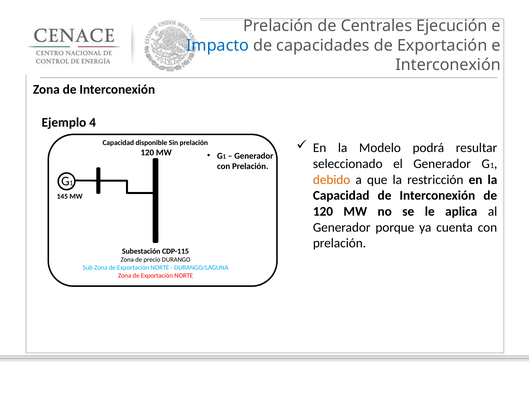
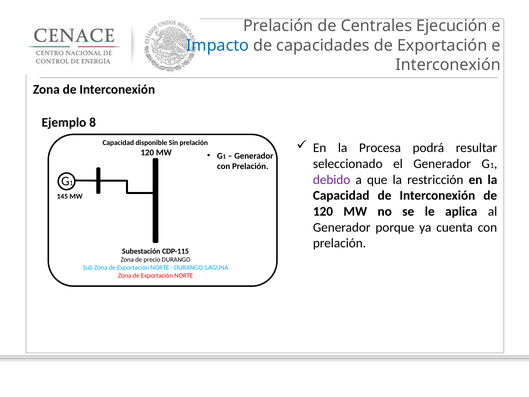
4: 4 -> 8
Modelo: Modelo -> Procesa
debido colour: orange -> purple
